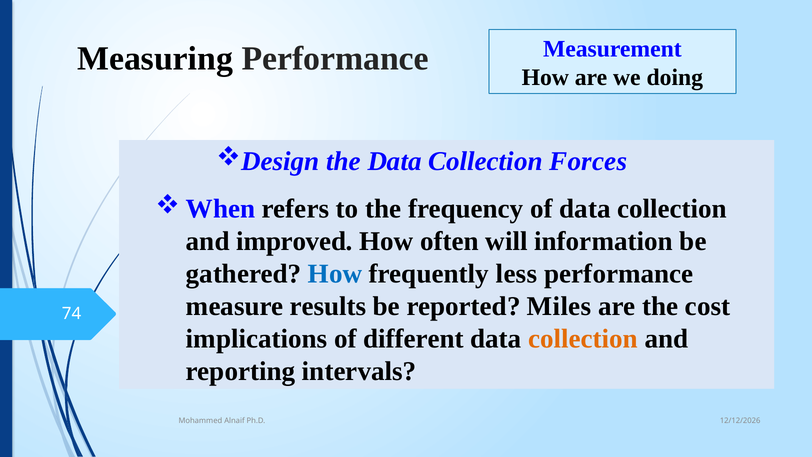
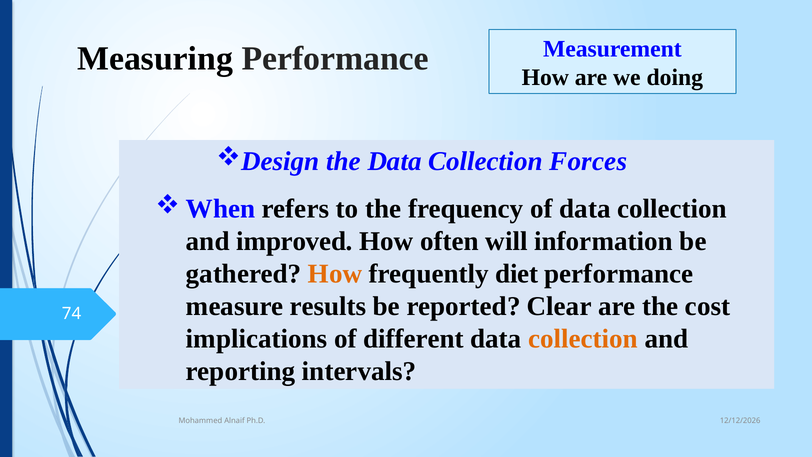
How at (335, 274) colour: blue -> orange
less: less -> diet
Miles: Miles -> Clear
